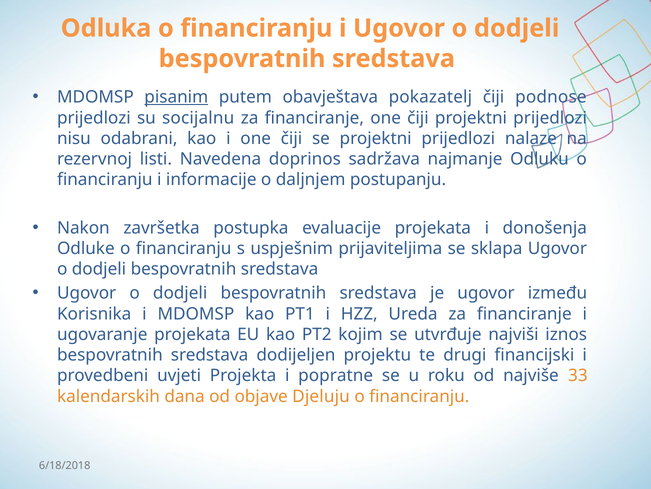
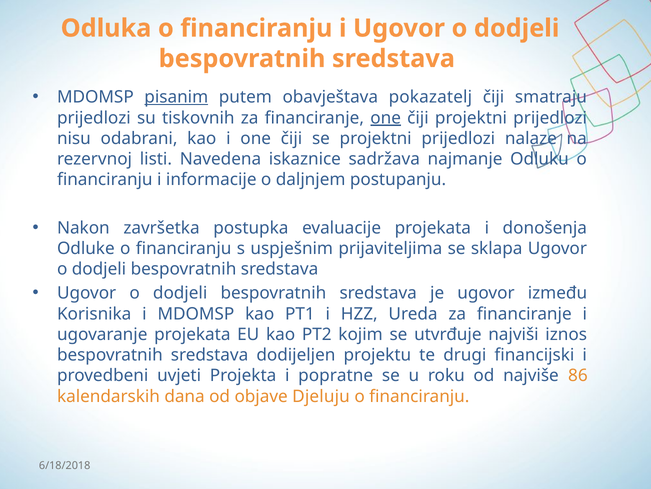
podnose: podnose -> smatraju
socijalnu: socijalnu -> tiskovnih
one at (386, 118) underline: none -> present
doprinos: doprinos -> iskaznice
33: 33 -> 86
